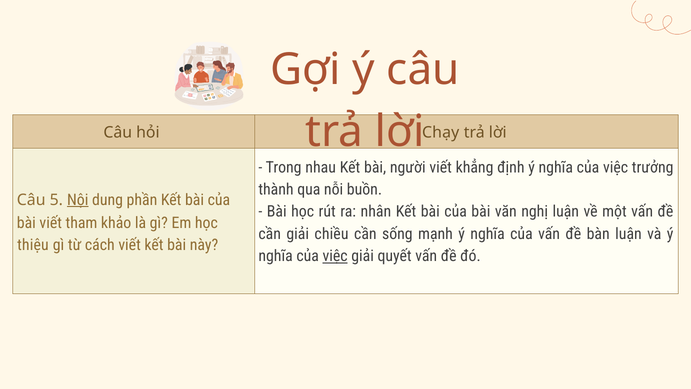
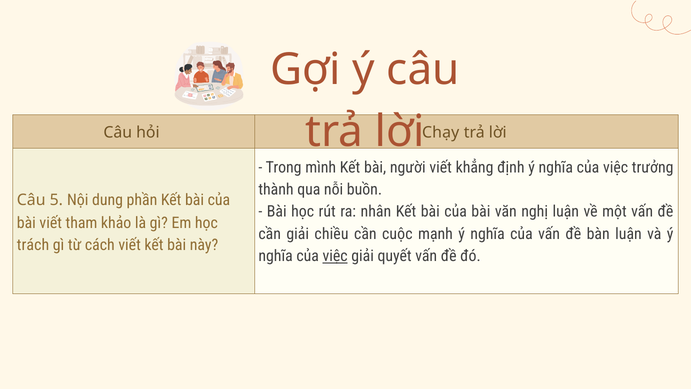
nhau: nhau -> mình
Nội underline: present -> none
sống: sống -> cuộc
thiệu: thiệu -> trách
